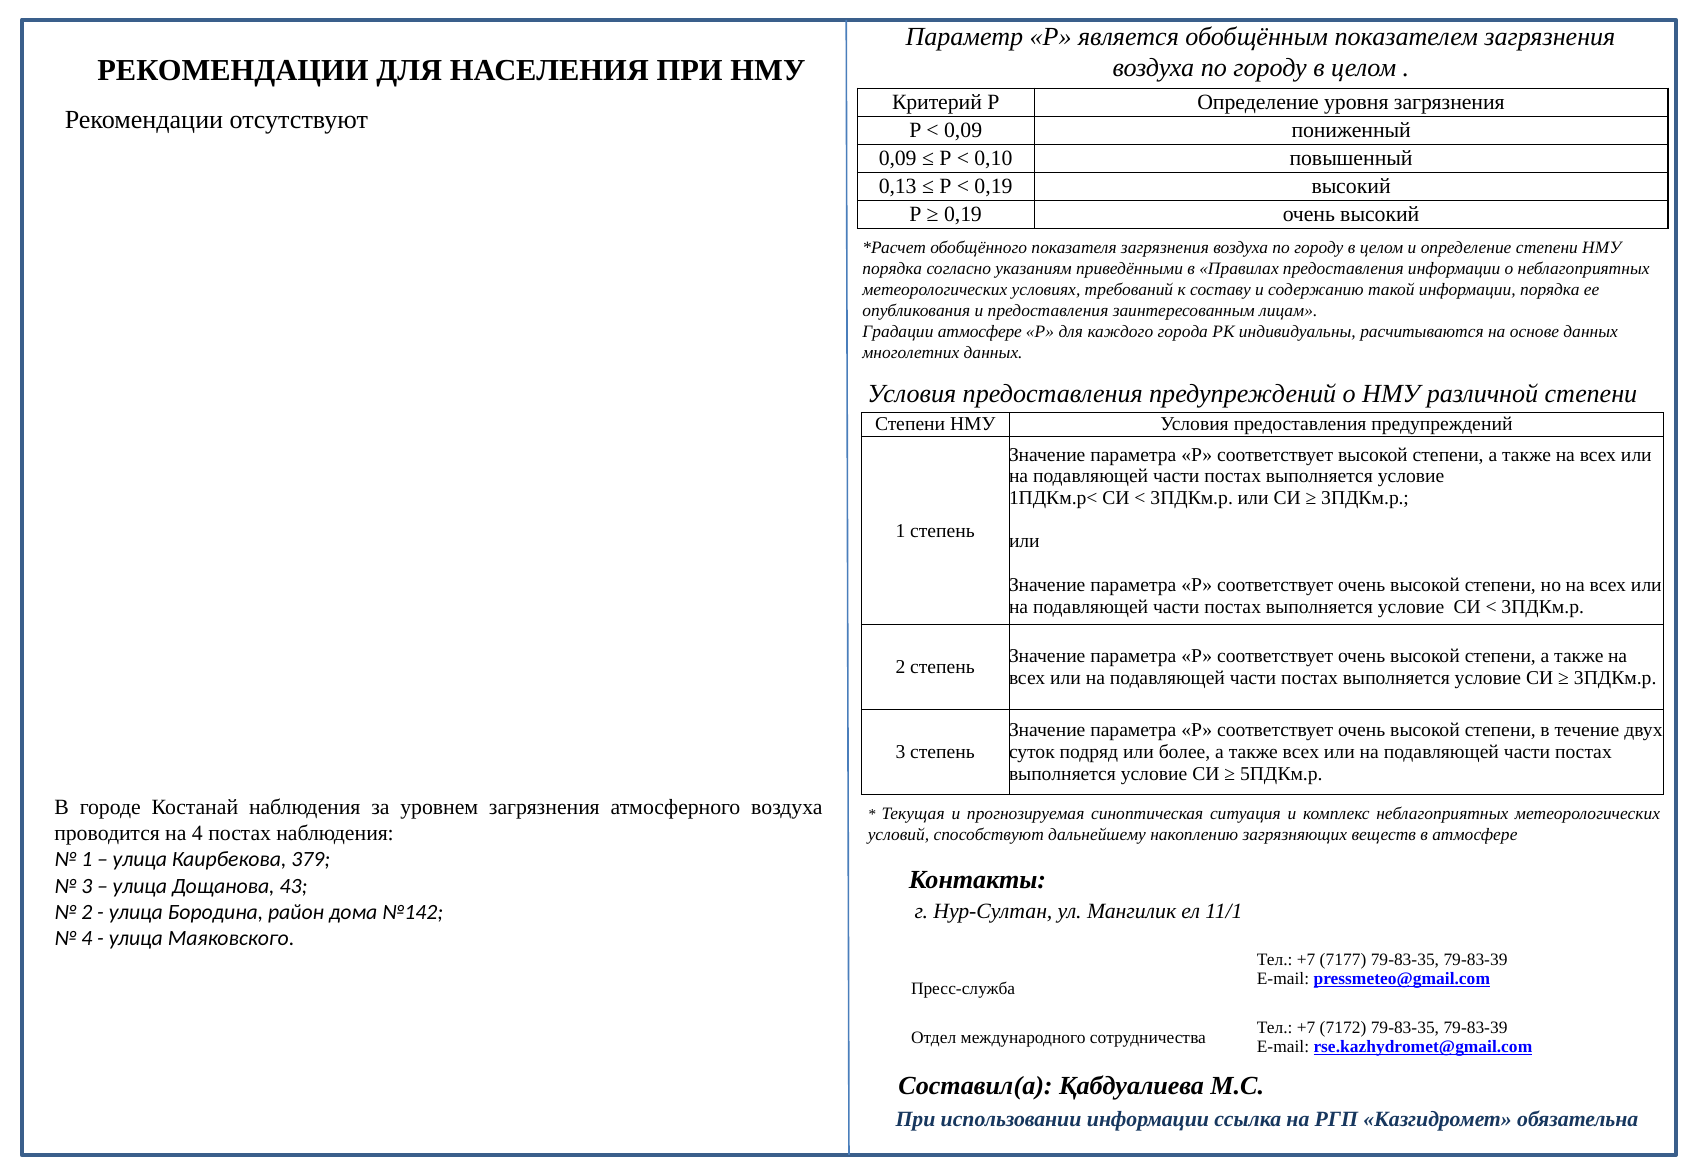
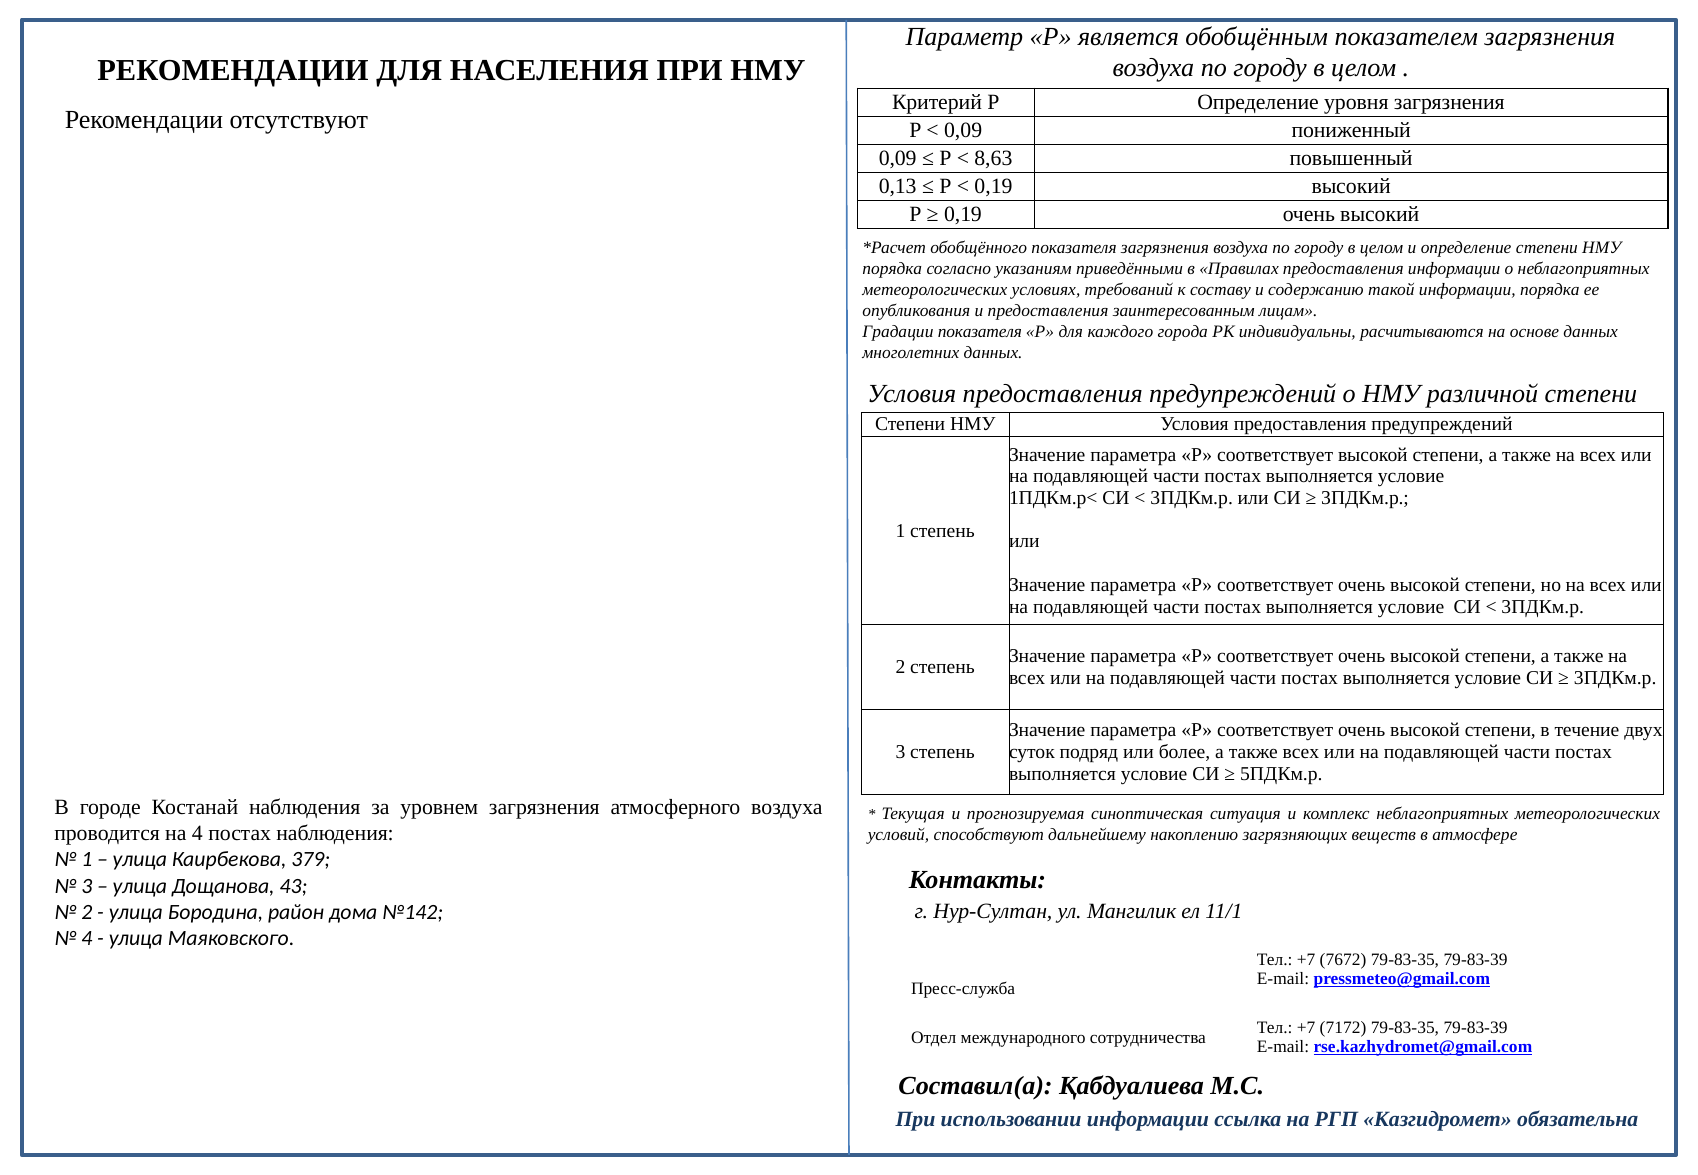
0,10: 0,10 -> 8,63
Градации атмосфере: атмосфере -> показателя
7177: 7177 -> 7672
